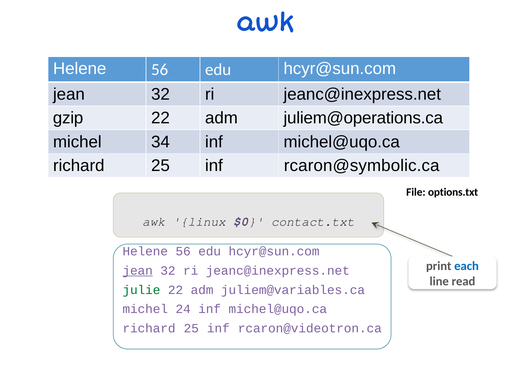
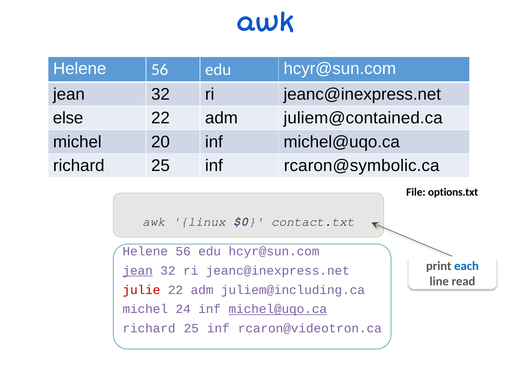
gzip: gzip -> else
juliem@operations.ca: juliem@operations.ca -> juliem@contained.ca
34: 34 -> 20
julie colour: green -> red
juliem@variables.ca: juliem@variables.ca -> juliem@including.ca
michel@uqo.ca at (278, 310) underline: none -> present
